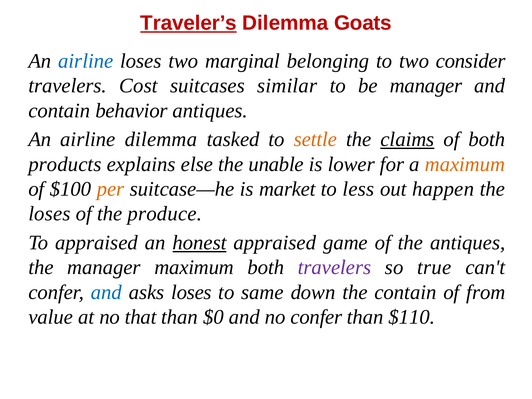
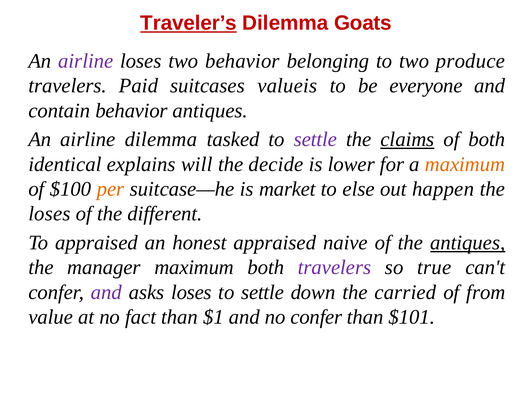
airline at (86, 61) colour: blue -> purple
two marginal: marginal -> behavior
consider: consider -> produce
Cost: Cost -> Paid
similar: similar -> valueis
be manager: manager -> everyone
settle at (315, 139) colour: orange -> purple
products: products -> identical
else: else -> will
unable: unable -> decide
less: less -> else
produce: produce -> different
honest underline: present -> none
game: game -> naive
antiques at (468, 243) underline: none -> present
and at (106, 292) colour: blue -> purple
same at (262, 292): same -> settle
the contain: contain -> carried
that: that -> fact
$0: $0 -> $1
$110: $110 -> $101
